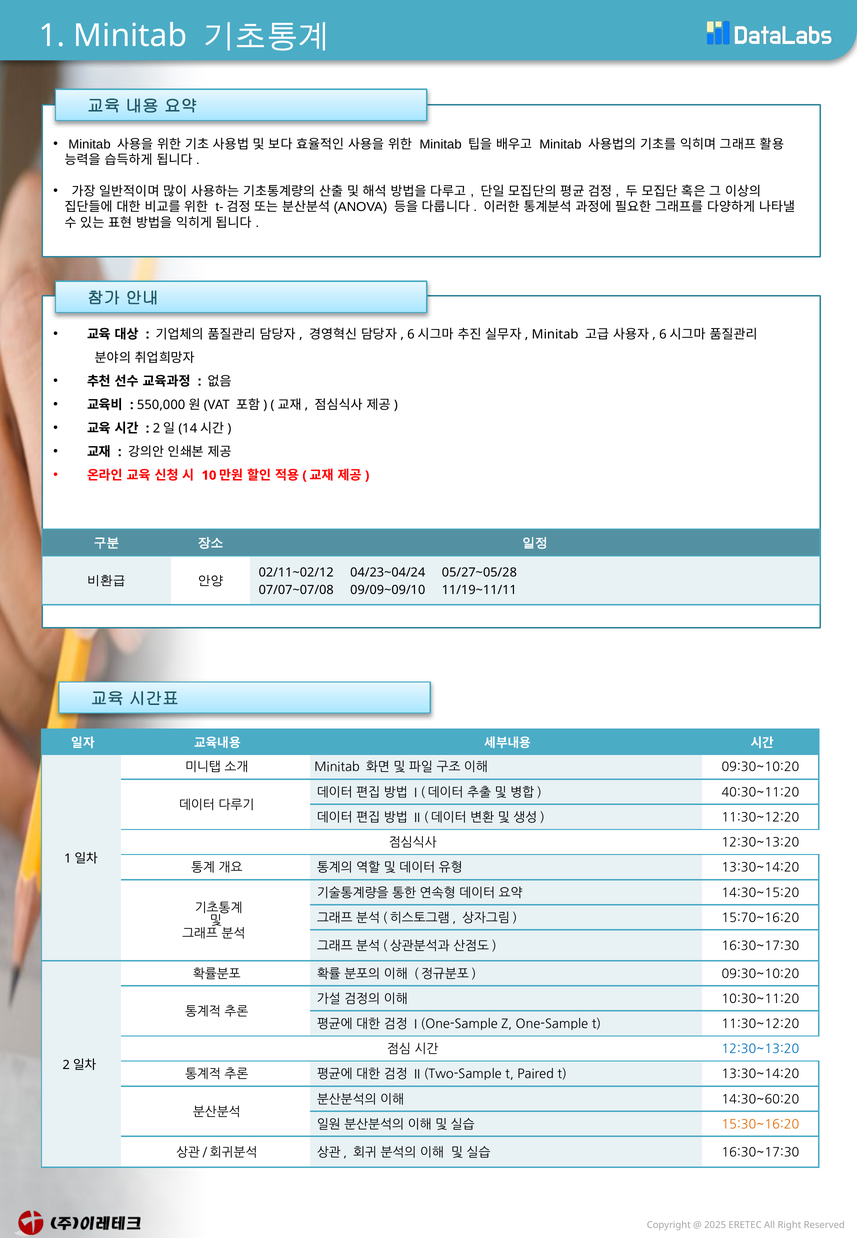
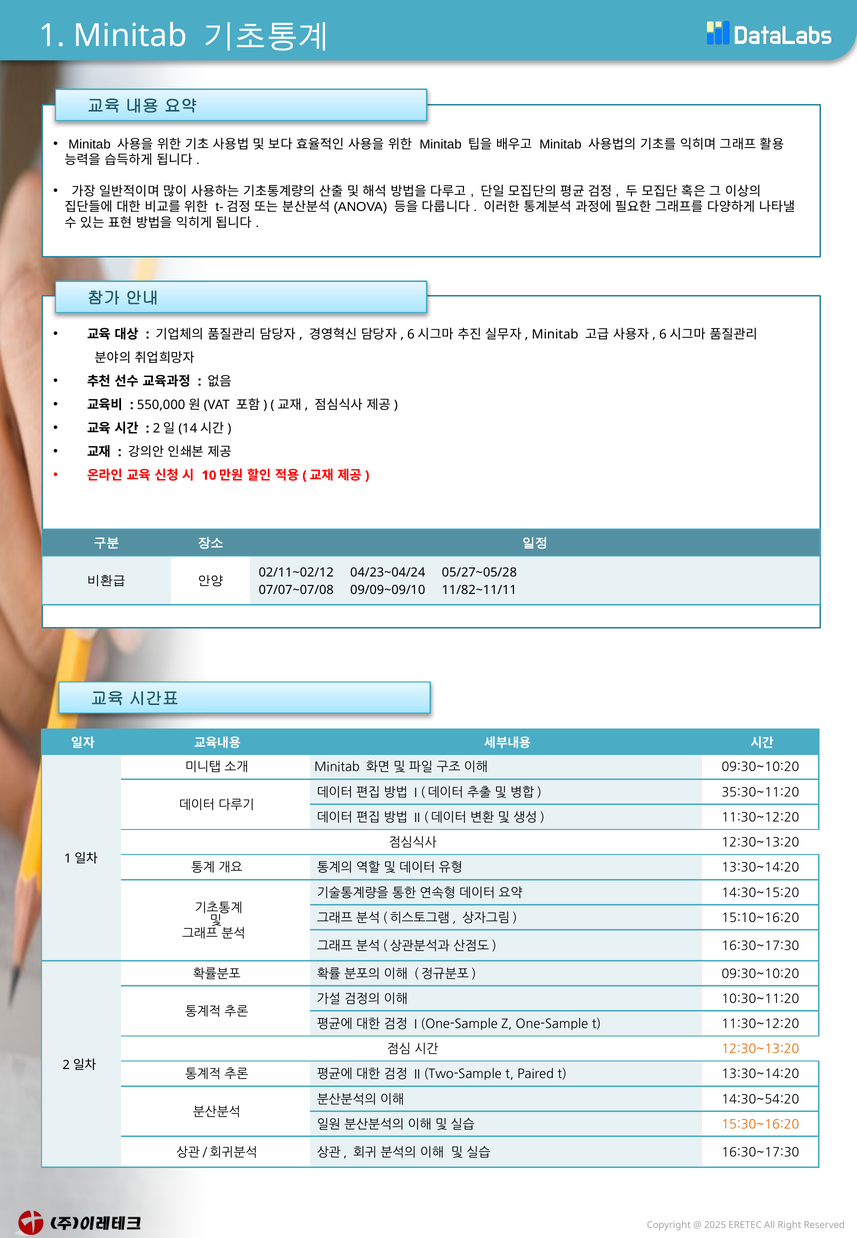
11/19~11/11: 11/19~11/11 -> 11/82~11/11
40:30~11:20: 40:30~11:20 -> 35:30~11:20
15:70~16:20: 15:70~16:20 -> 15:10~16:20
12:30~13:20 at (760, 1049) colour: blue -> orange
14:30~60:20: 14:30~60:20 -> 14:30~54:20
